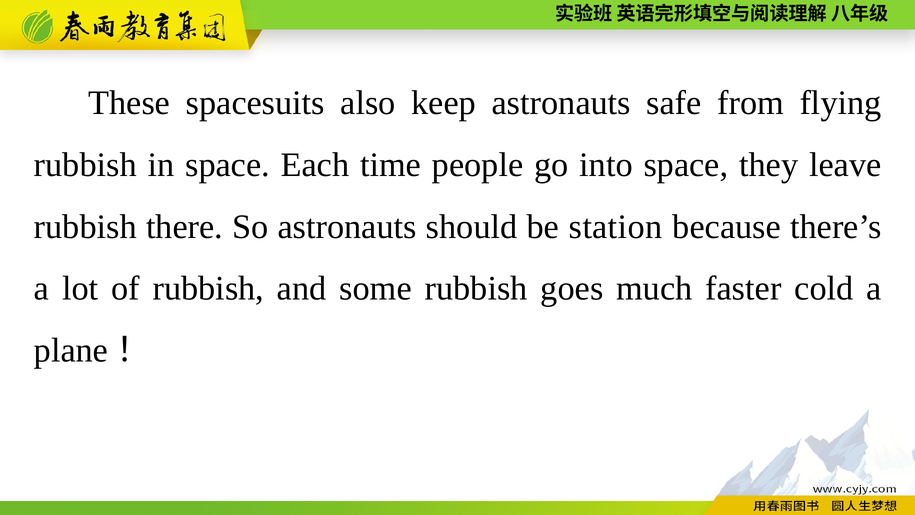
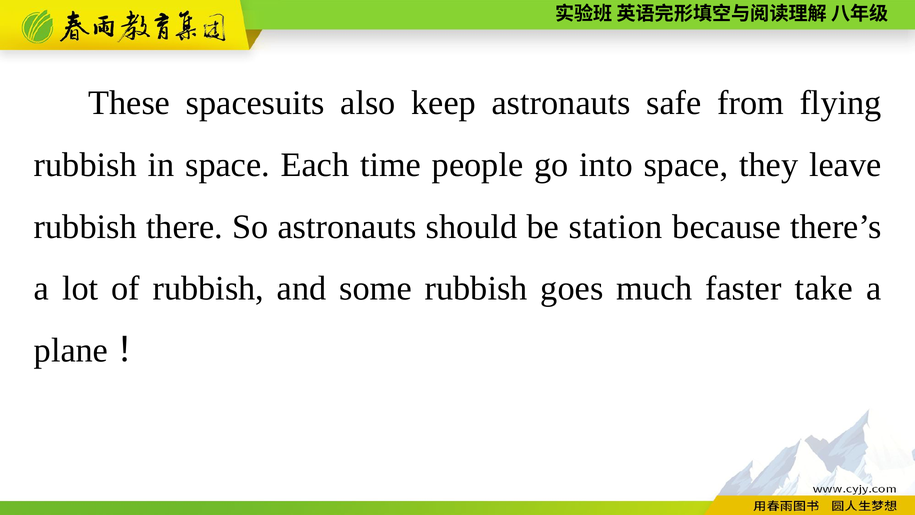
cold: cold -> take
